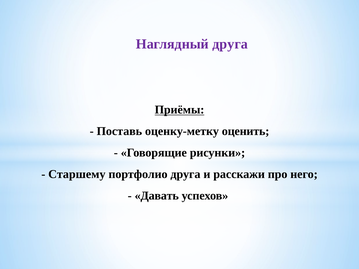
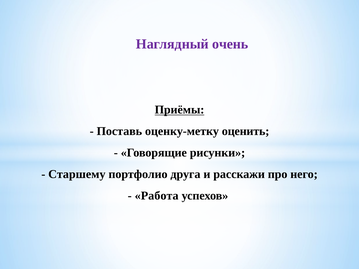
Наглядный друга: друга -> очень
Давать: Давать -> Работа
